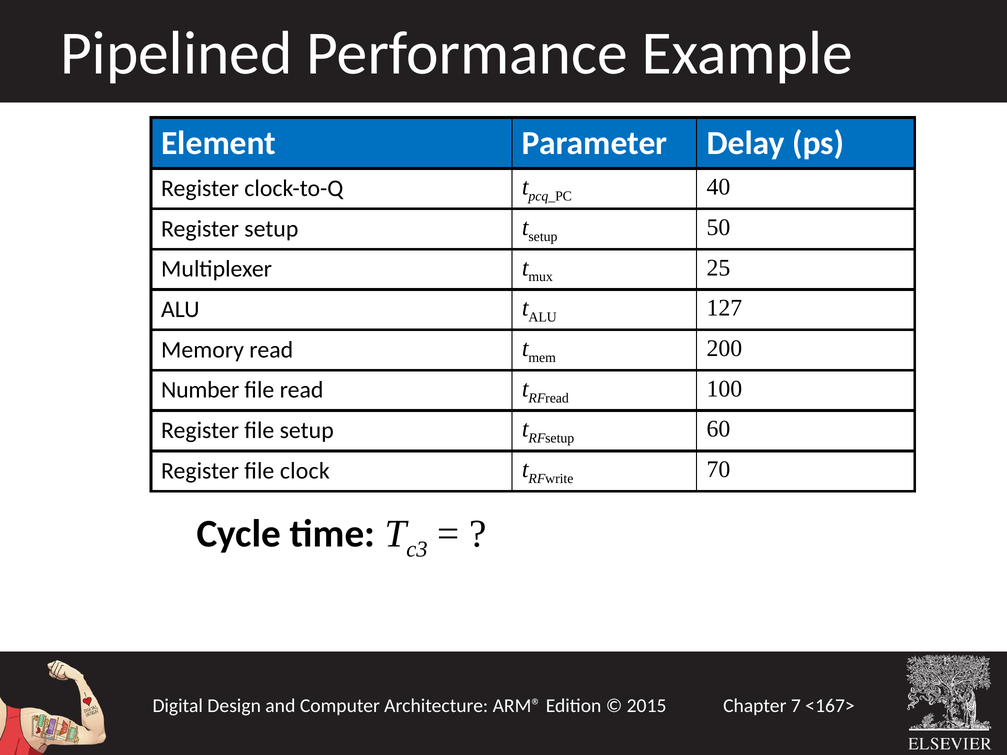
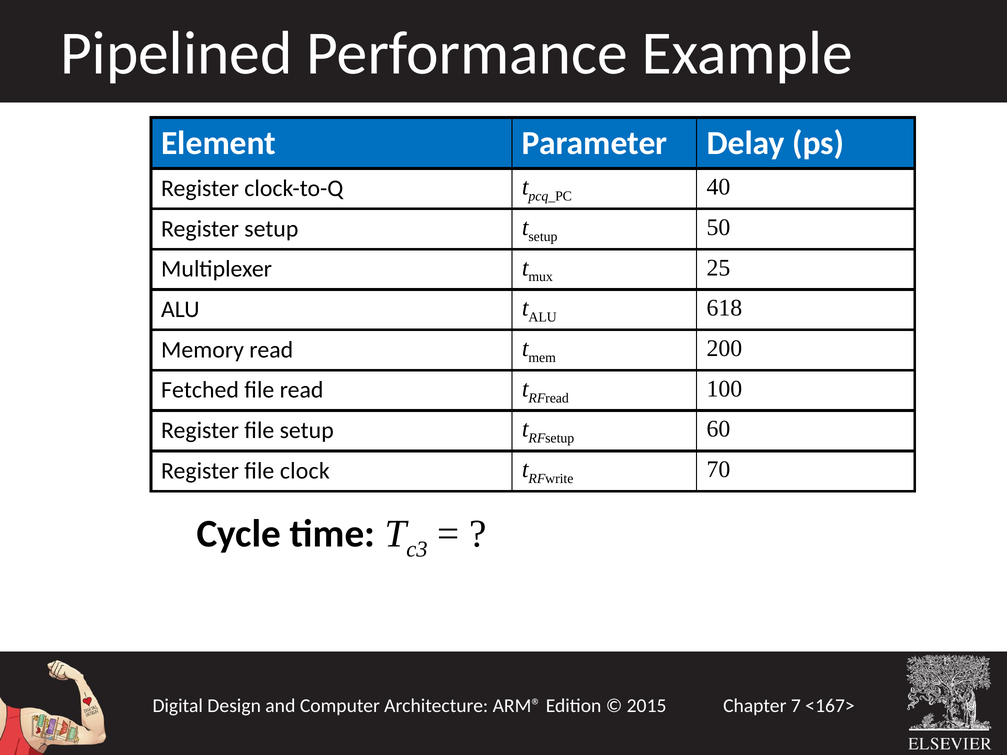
127: 127 -> 618
Number: Number -> Fetched
